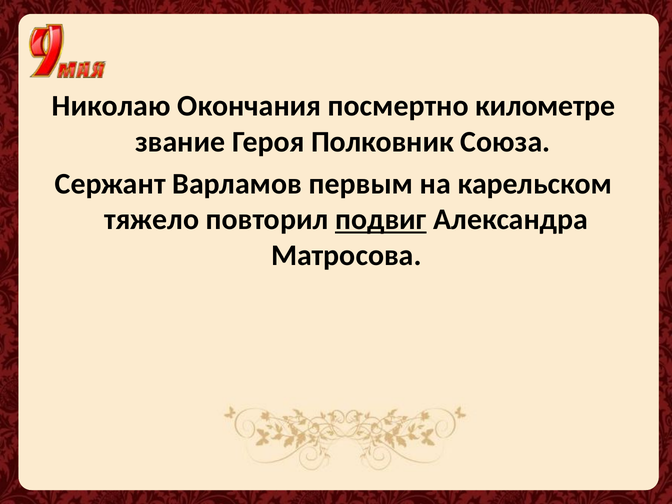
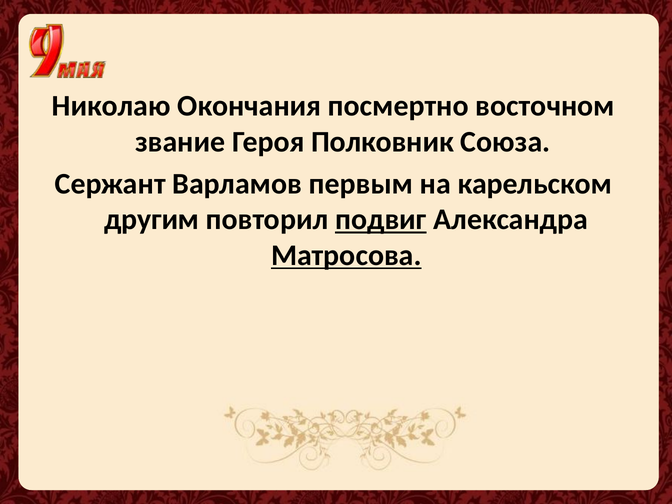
километре: километре -> восточном
тяжело: тяжело -> другим
Матросова underline: none -> present
